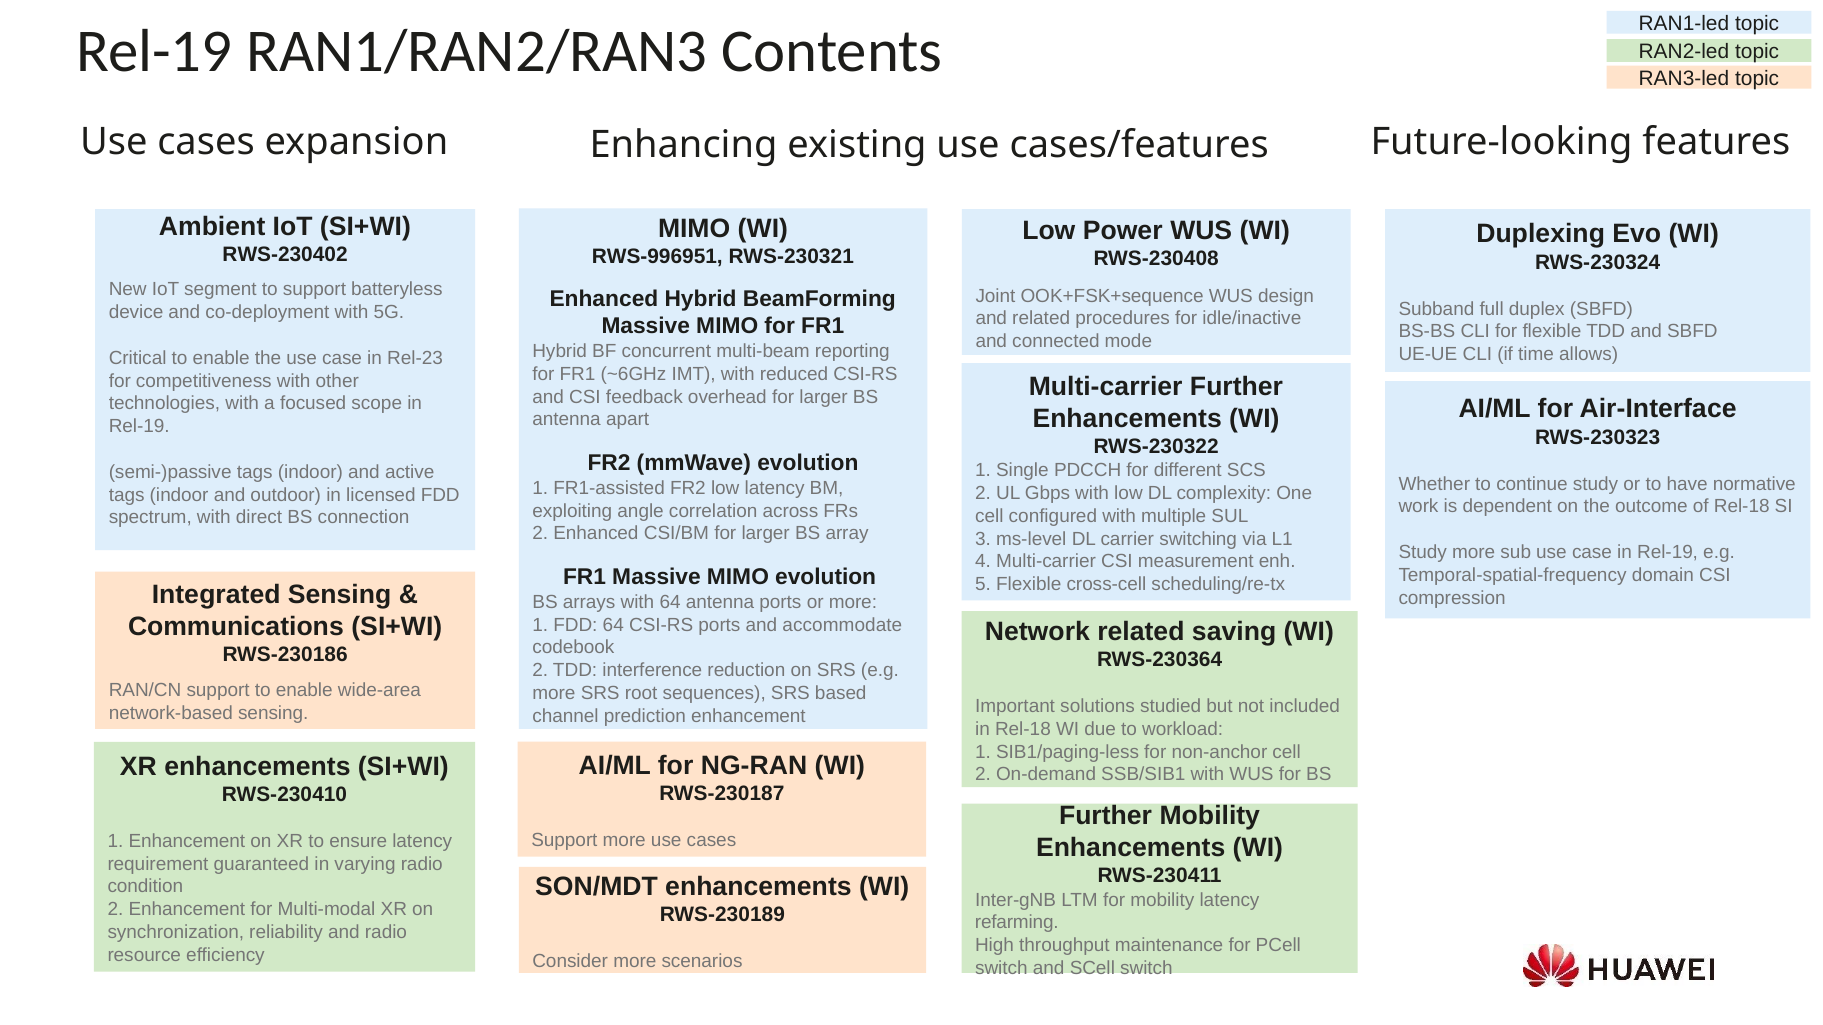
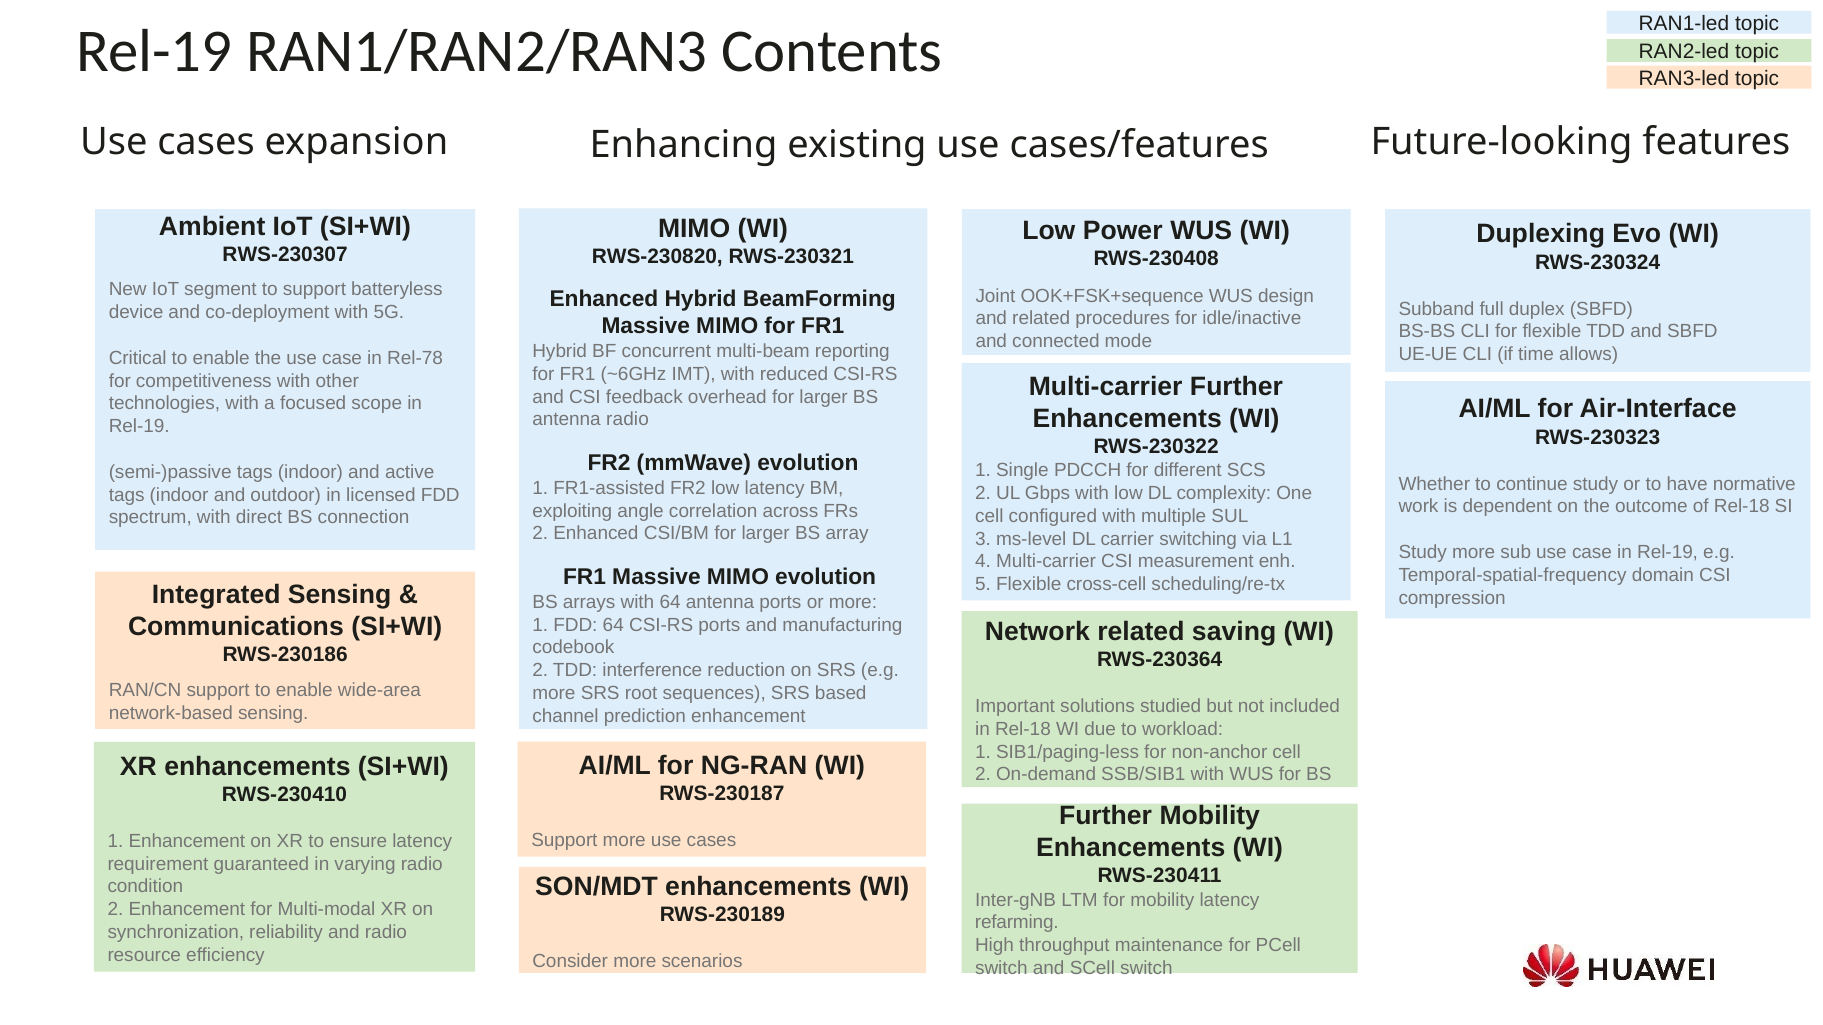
RWS-230402: RWS-230402 -> RWS-230307
RWS-996951: RWS-996951 -> RWS-230820
Rel-23: Rel-23 -> Rel-78
antenna apart: apart -> radio
accommodate: accommodate -> manufacturing
